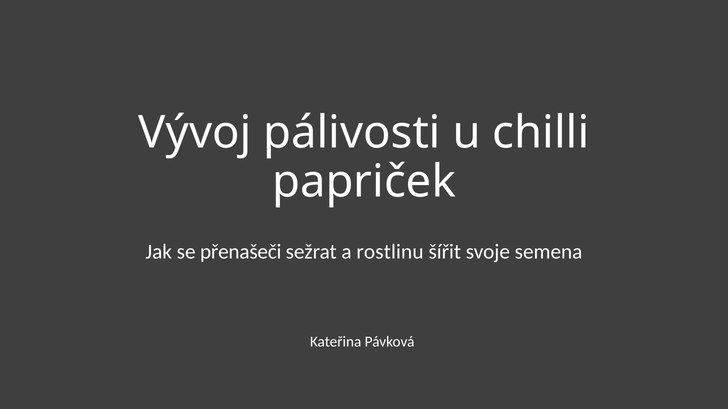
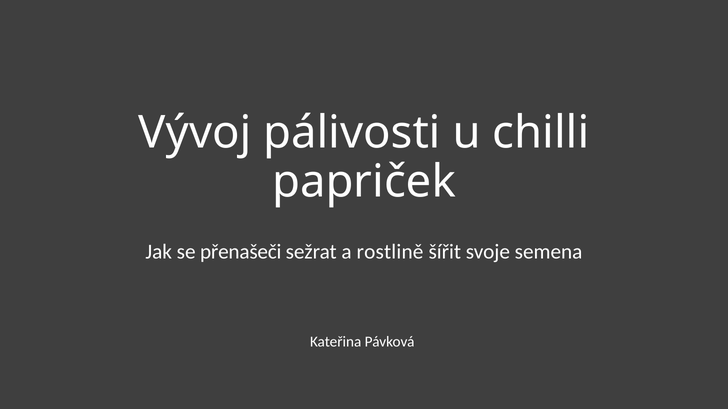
rostlinu: rostlinu -> rostlině
